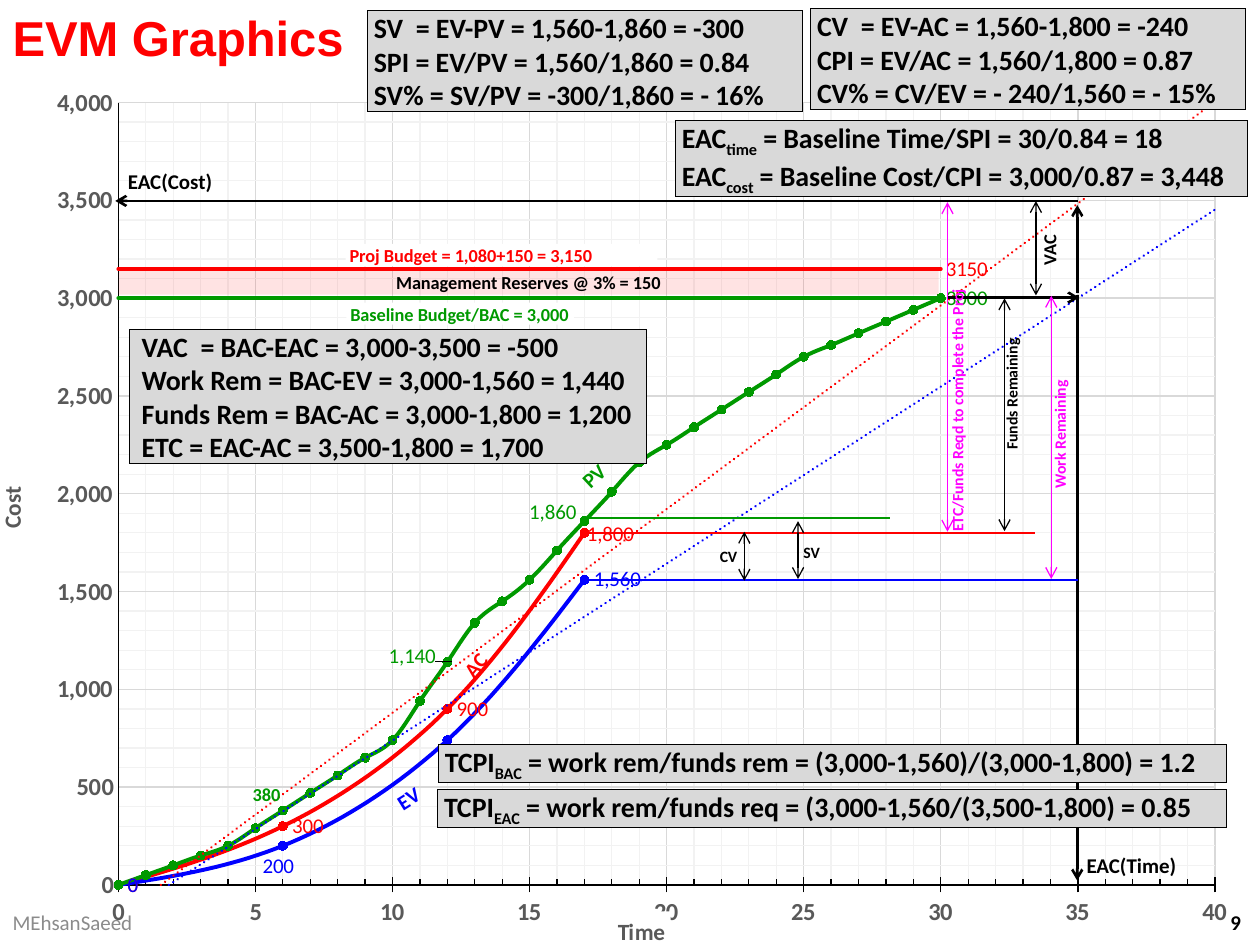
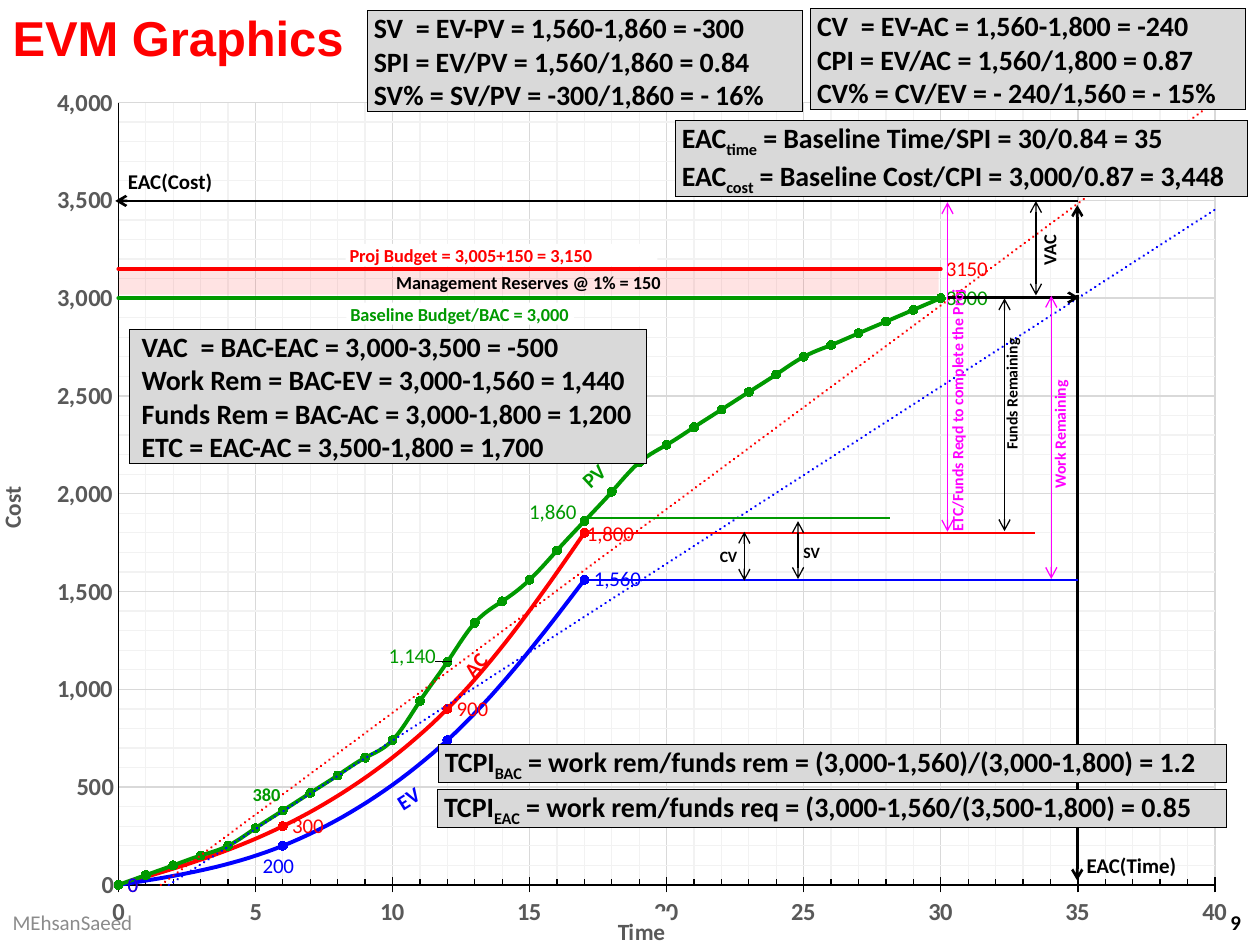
18 at (1148, 139): 18 -> 35
1,080+150: 1,080+150 -> 3,005+150
3%: 3% -> 1%
